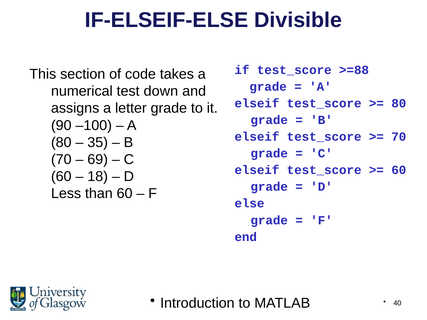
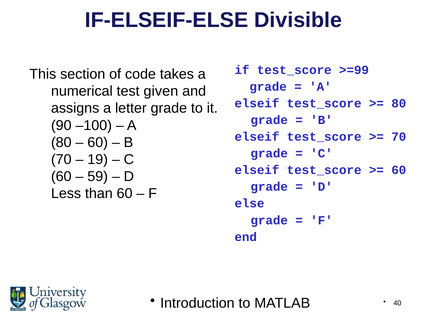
>=88: >=88 -> >=99
down: down -> given
35 at (98, 143): 35 -> 60
69: 69 -> 19
18: 18 -> 59
